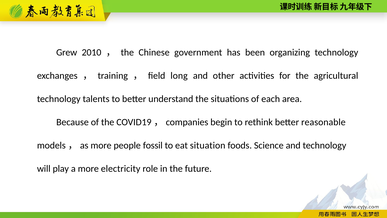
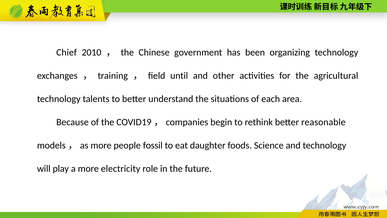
Grew: Grew -> Chief
long: long -> until
situation: situation -> daughter
